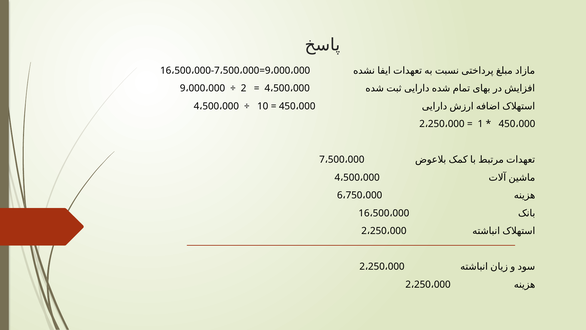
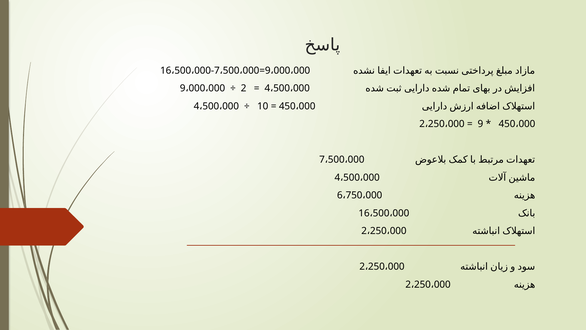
1 at (480, 124): 1 -> 9
